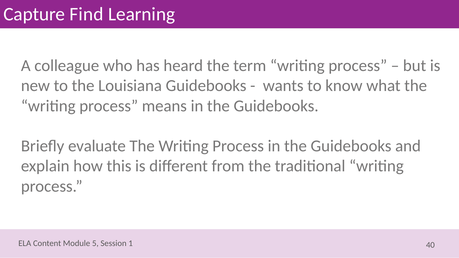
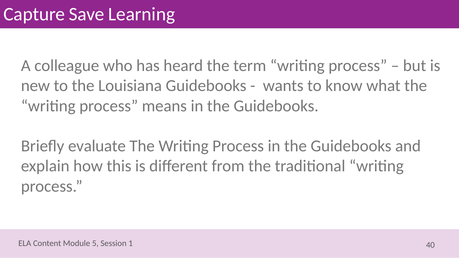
Find: Find -> Save
